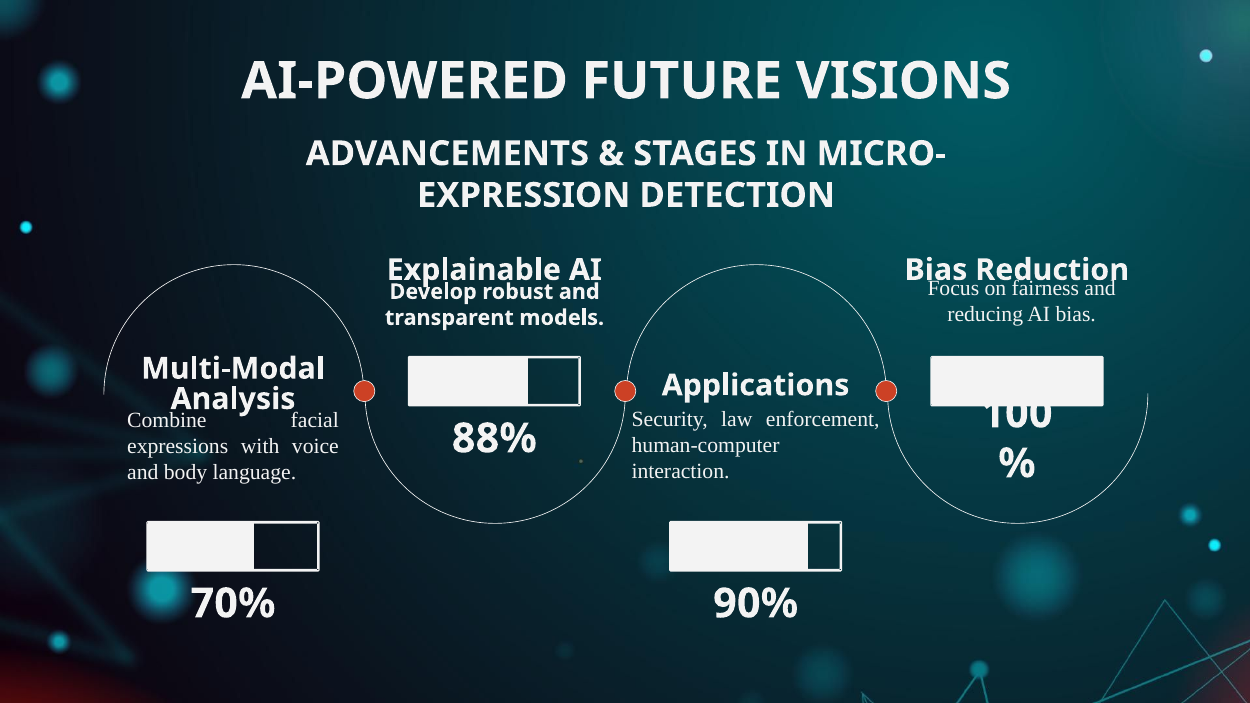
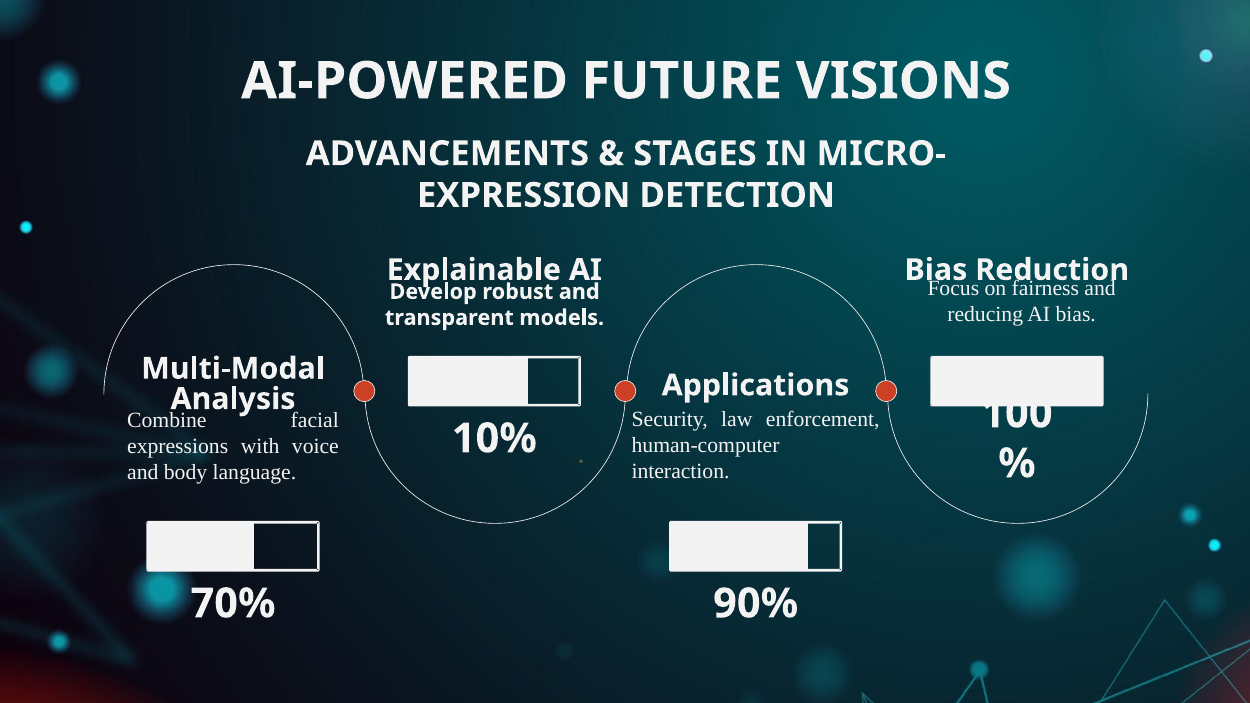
88%: 88% -> 10%
